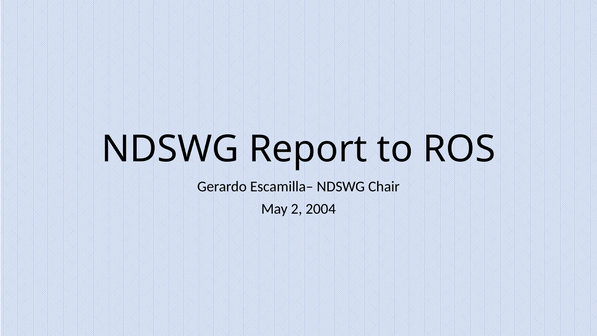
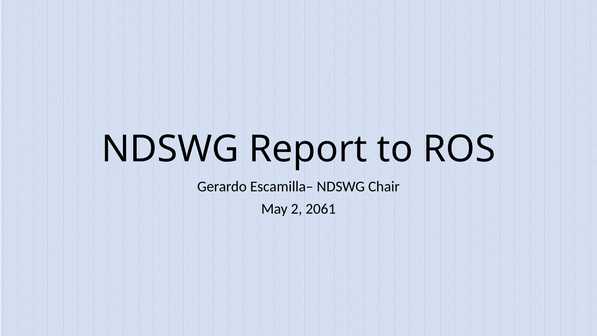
2004: 2004 -> 2061
